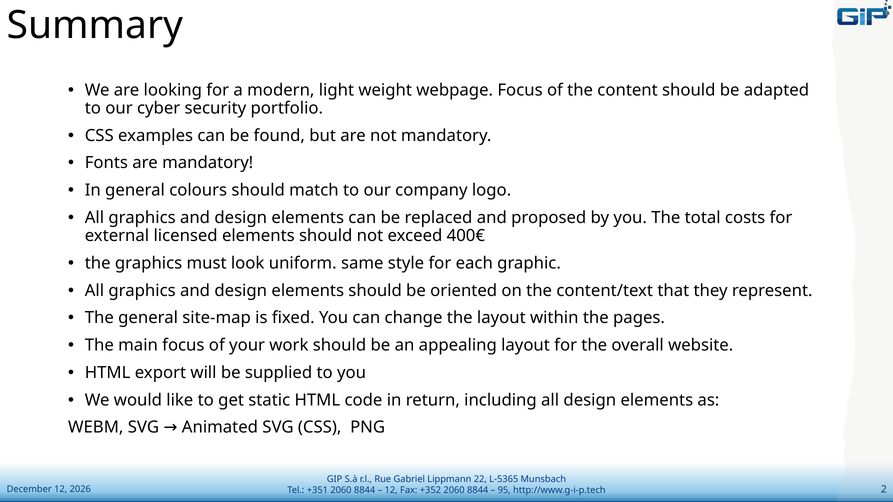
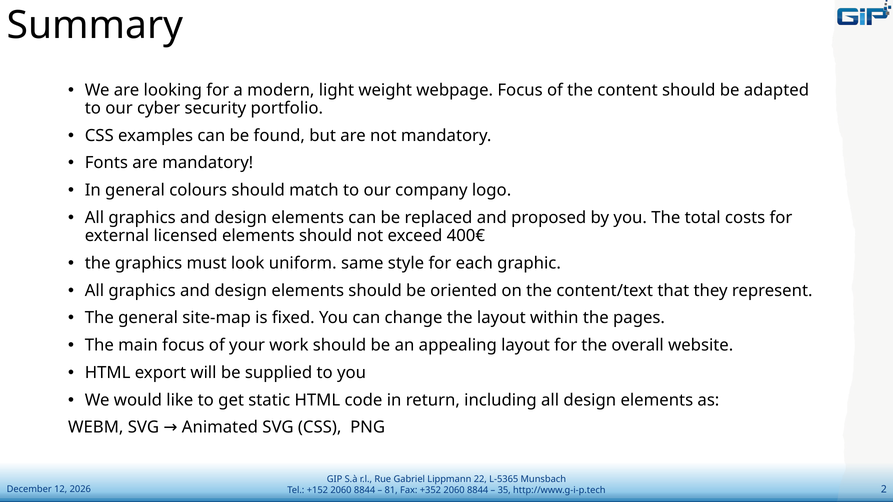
+351: +351 -> +152
12 at (391, 490): 12 -> 81
95: 95 -> 35
